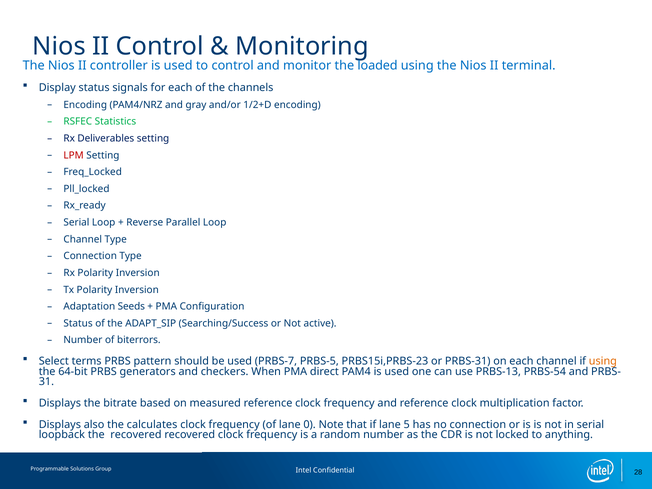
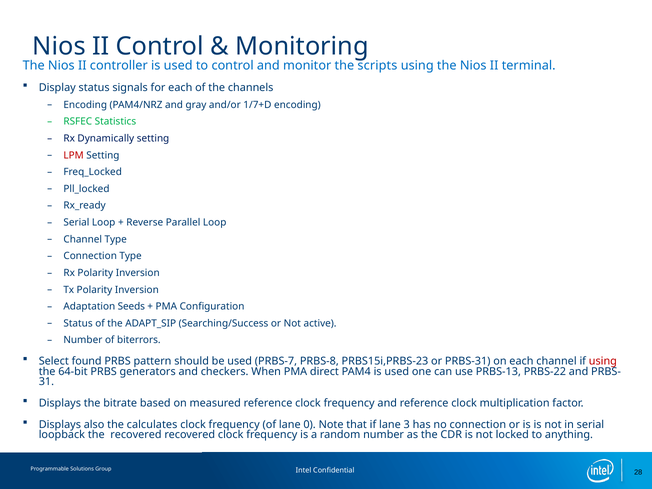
loaded: loaded -> scripts
1/2+D: 1/2+D -> 1/7+D
Deliverables: Deliverables -> Dynamically
terms: terms -> found
PRBS-5: PRBS-5 -> PRBS-8
using at (603, 361) colour: orange -> red
PRBS-54: PRBS-54 -> PRBS-22
5: 5 -> 3
